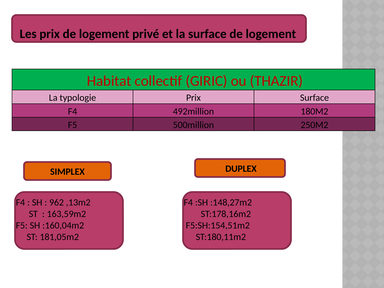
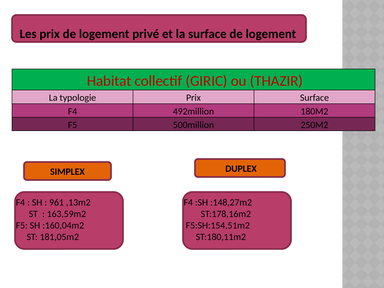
962: 962 -> 961
